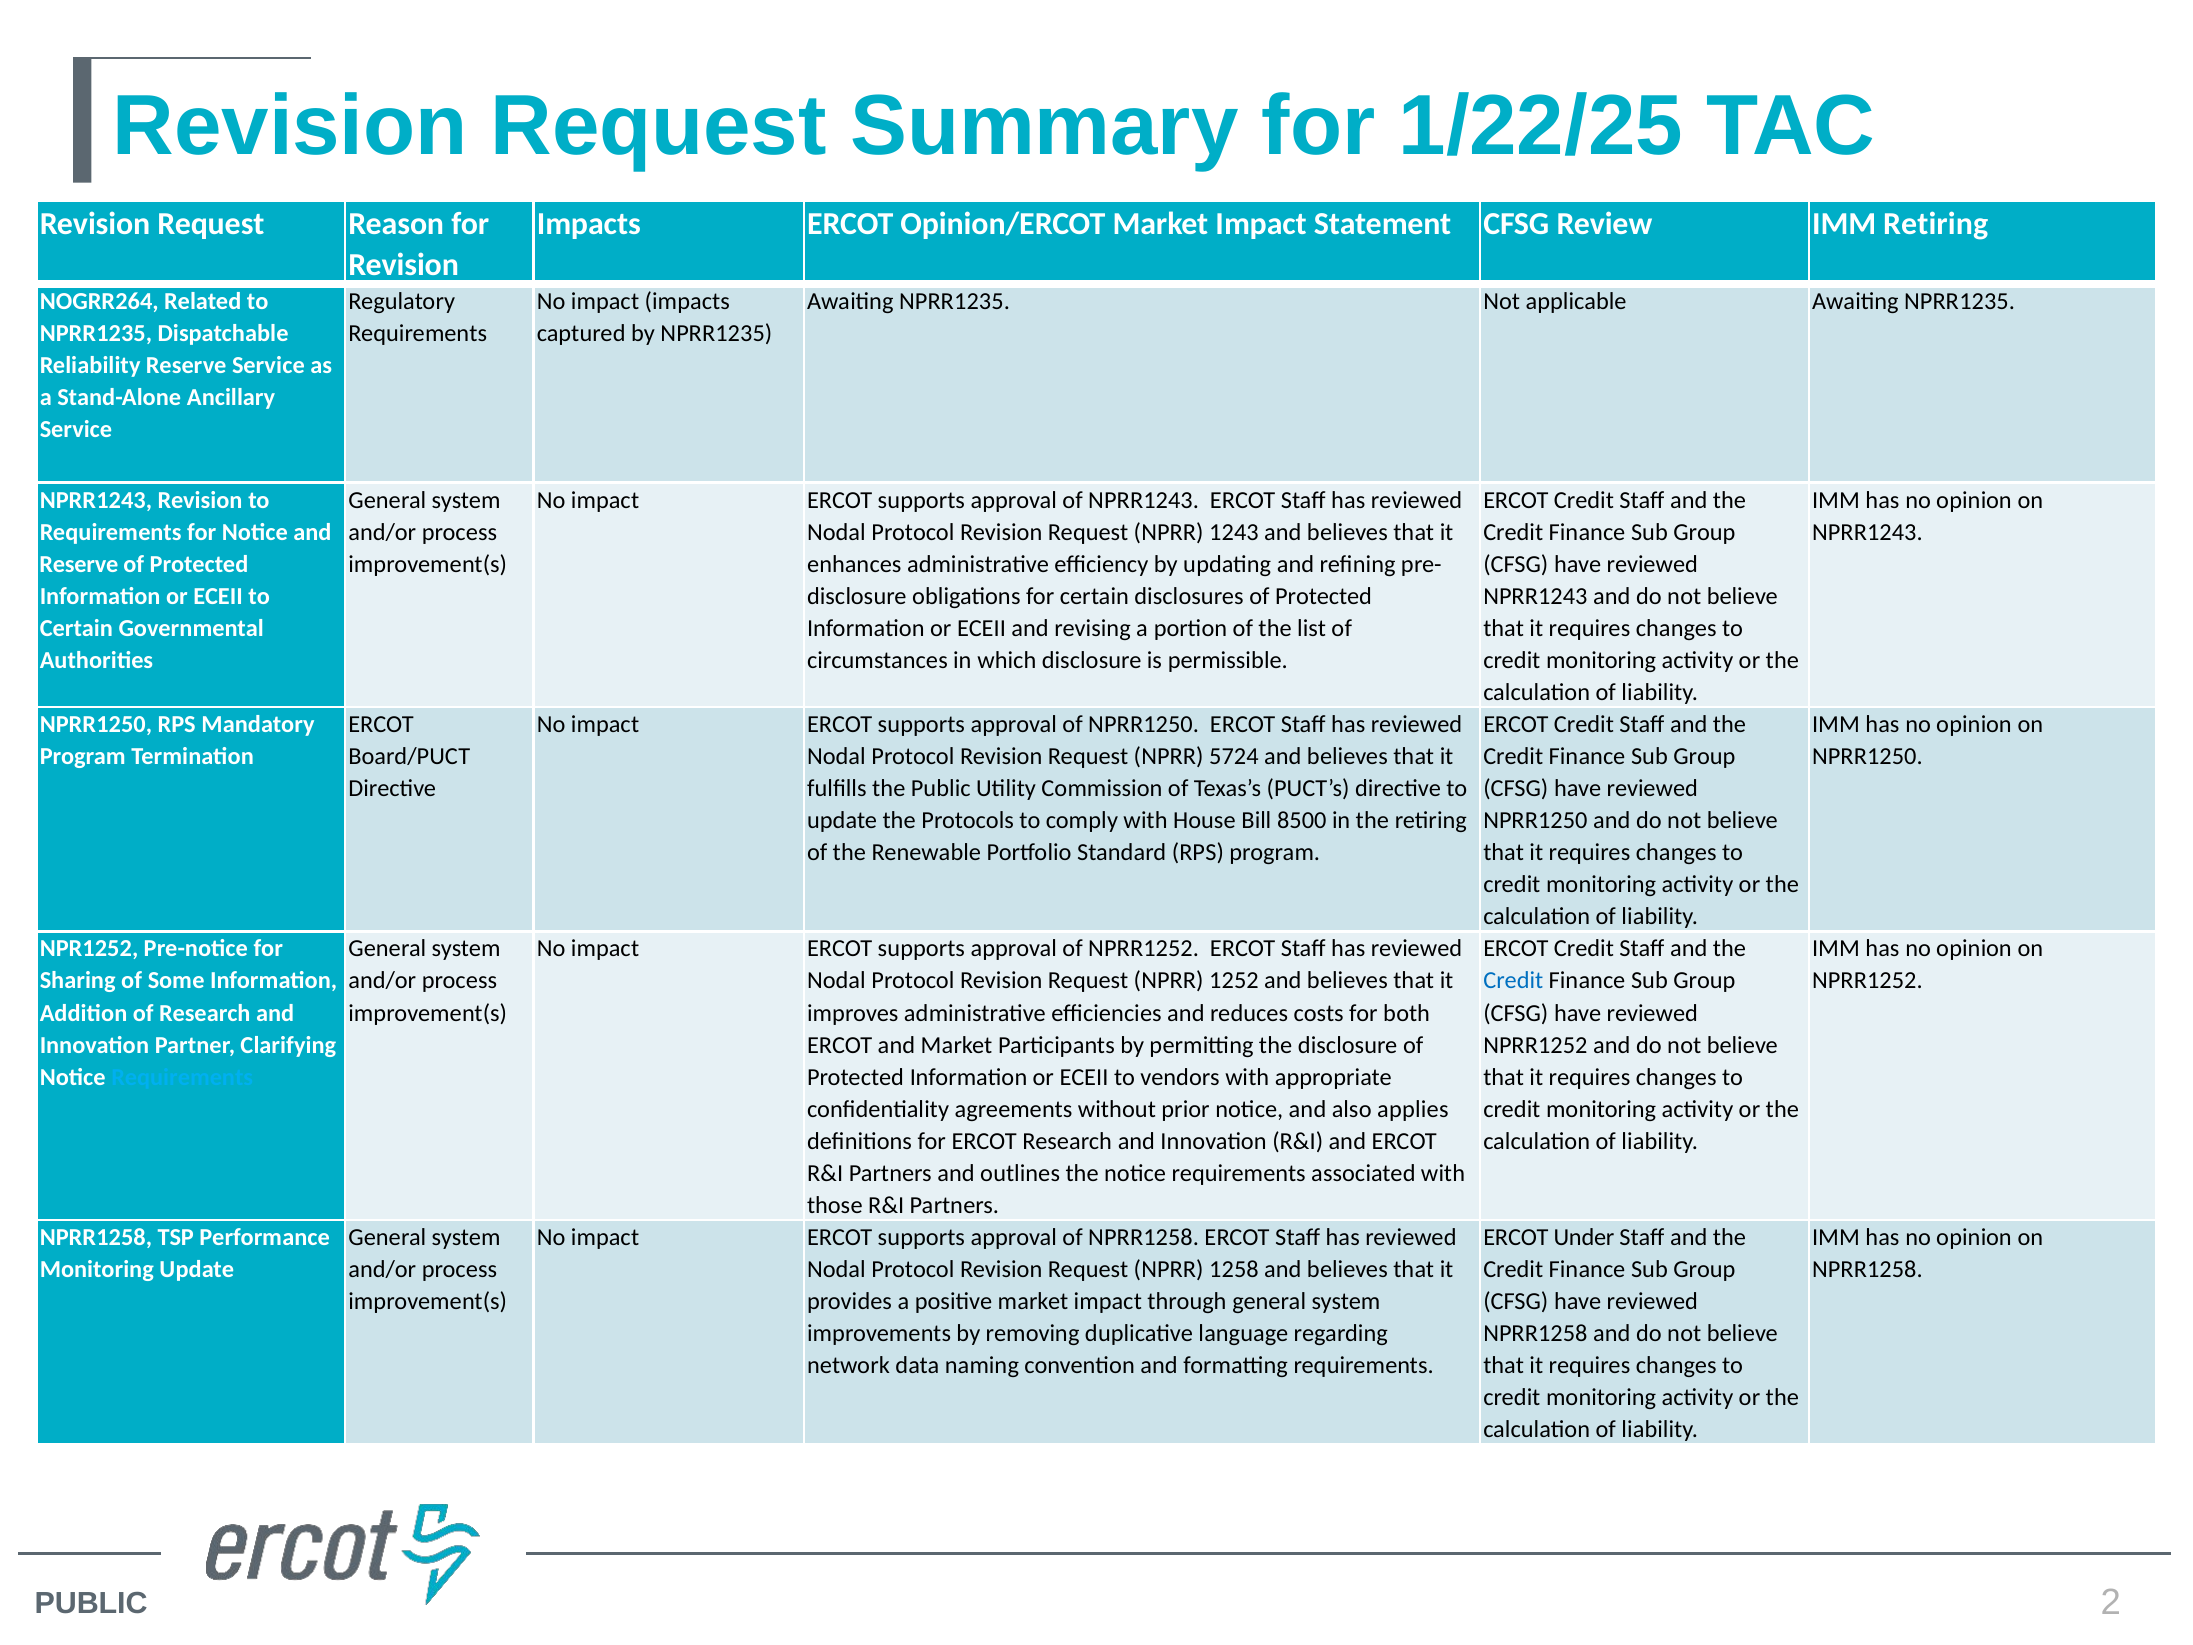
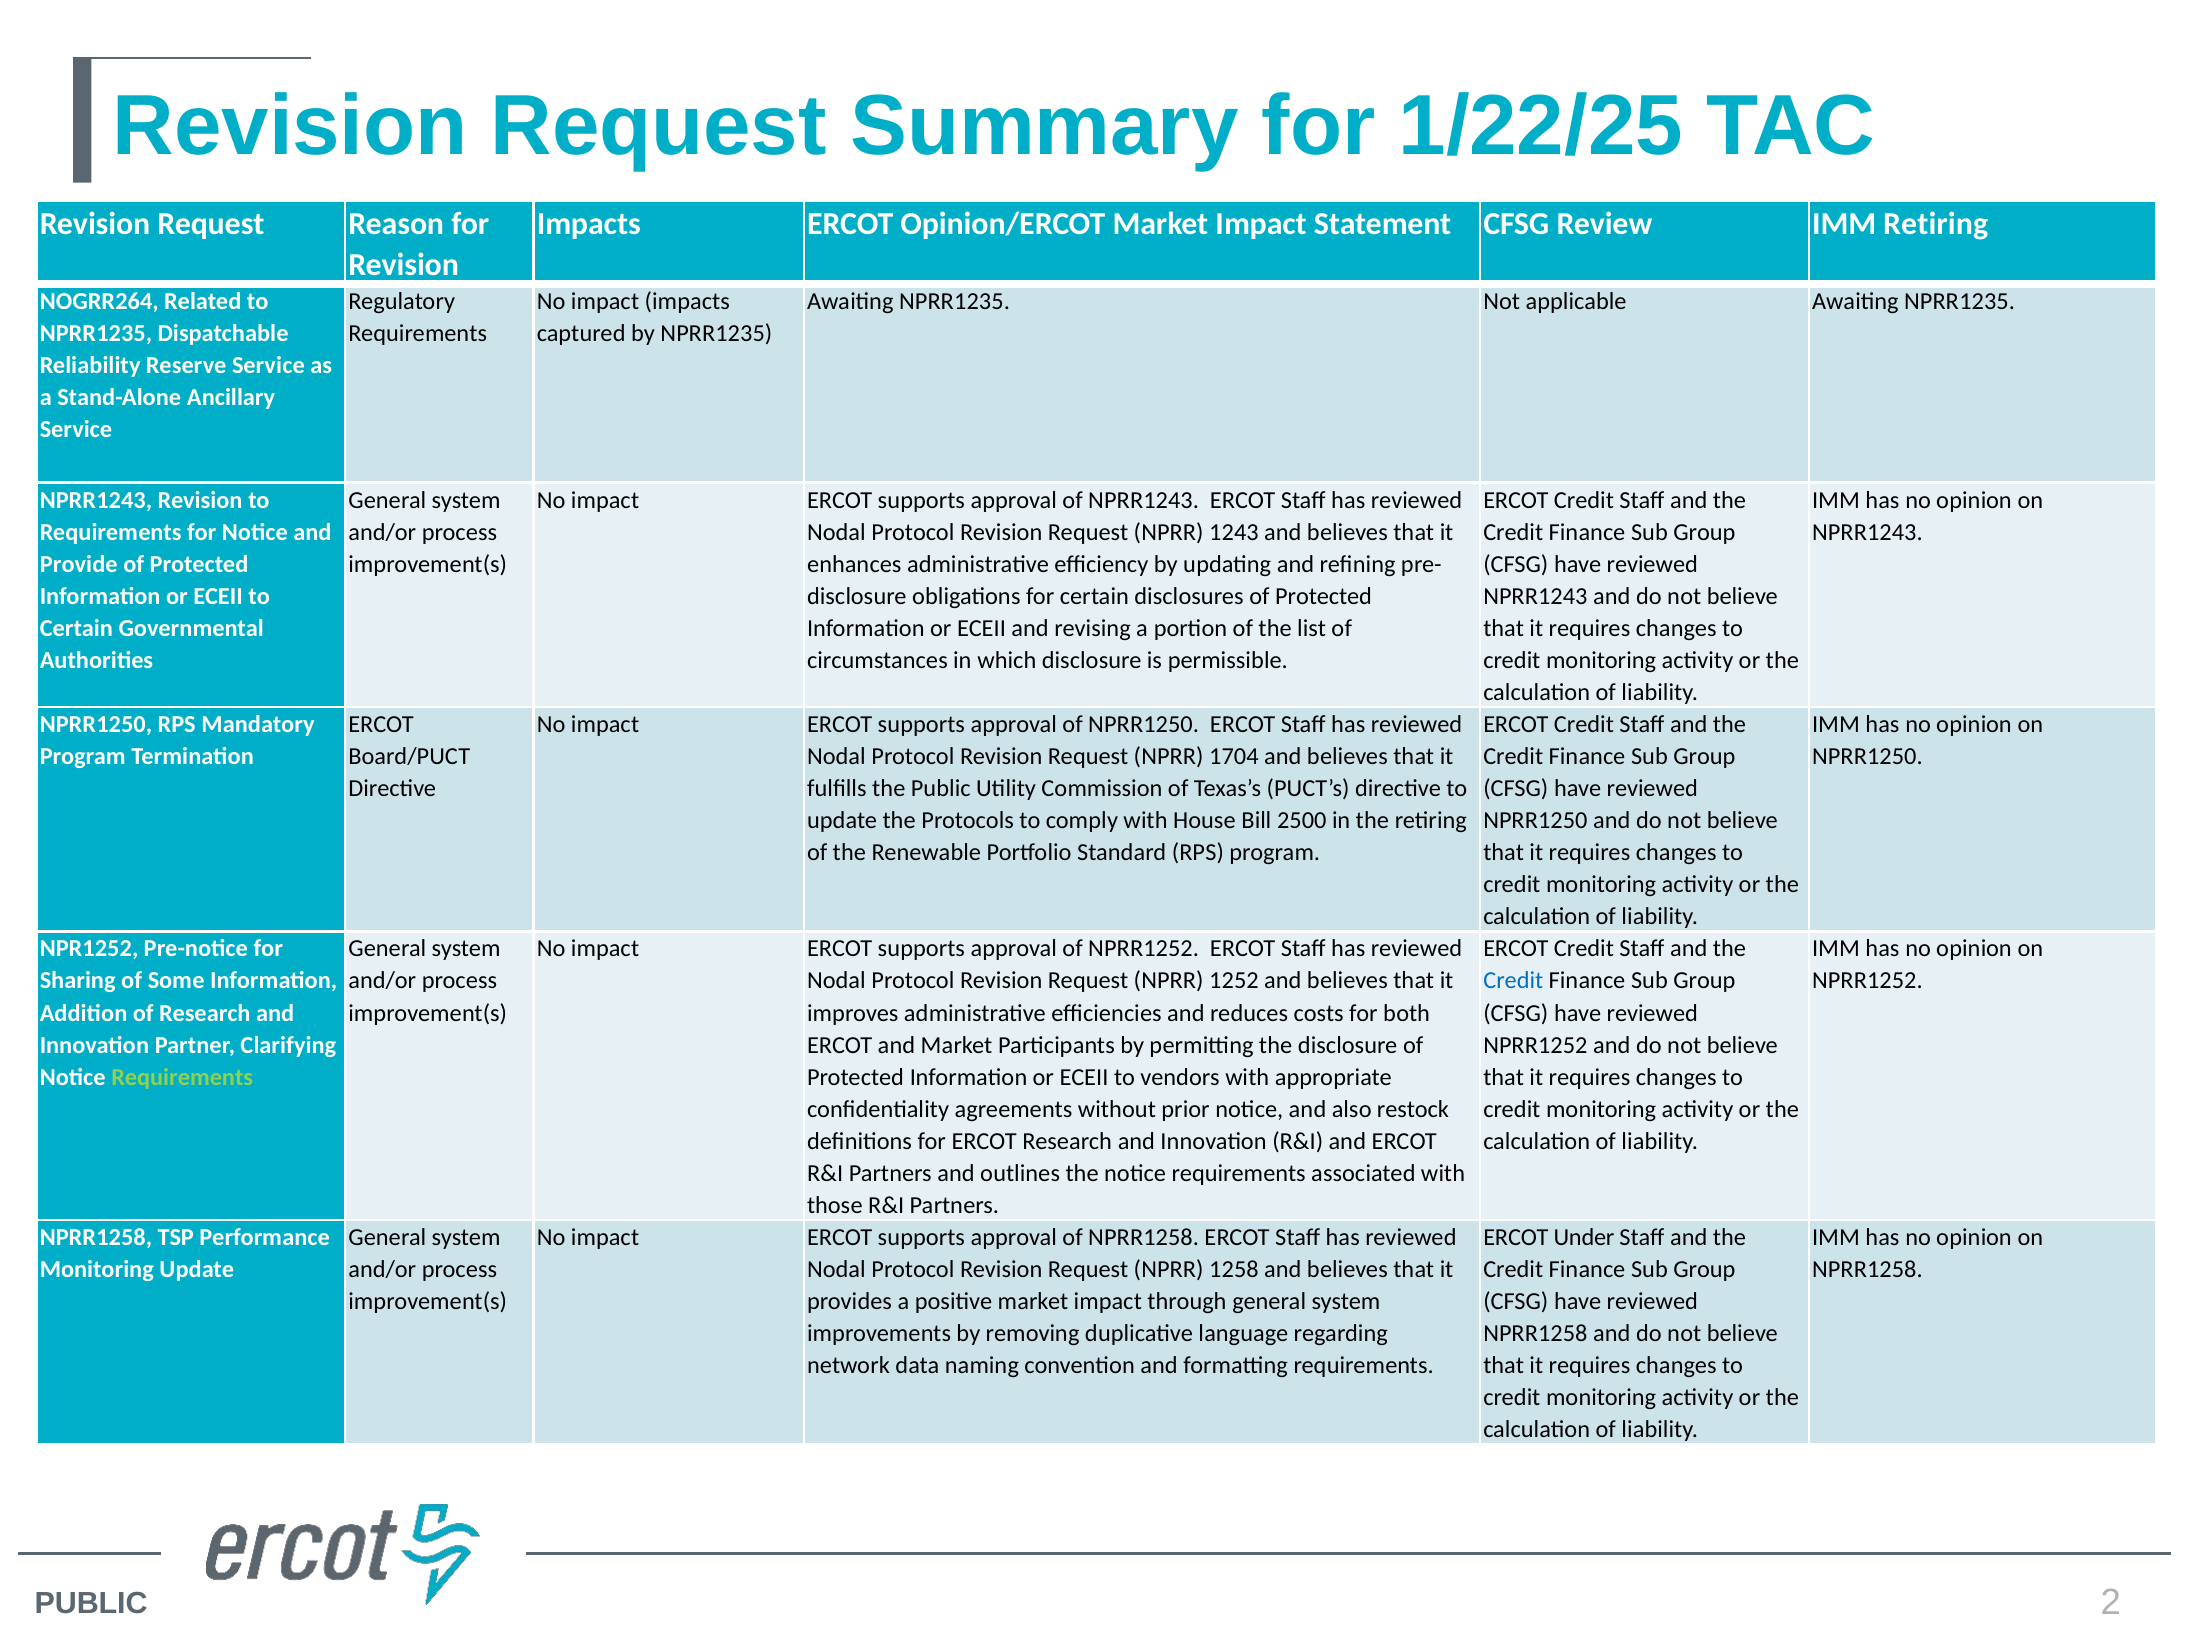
Reserve at (79, 564): Reserve -> Provide
5724: 5724 -> 1704
8500: 8500 -> 2500
Requirements at (182, 1077) colour: light blue -> light green
applies: applies -> restock
